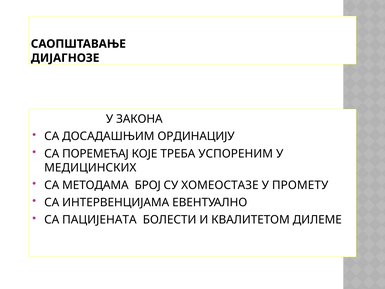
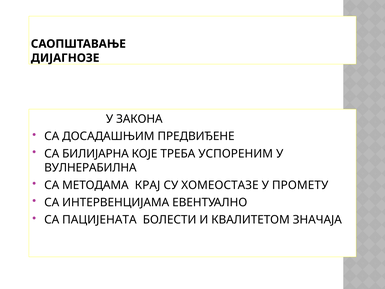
ОРДИНАЦИЈУ: ОРДИНАЦИЈУ -> ПРЕДВИЂЕНЕ
ПОРЕМЕЋАЈ: ПОРЕМЕЋАЈ -> БИЛИЈАРНА
МЕДИЦИНСКИХ: МЕДИЦИНСКИХ -> ВУЛНЕРАБИЛНА
БРОЈ: БРОЈ -> КРАЈ
ДИЛЕМЕ: ДИЛЕМЕ -> ЗНАЧАЈА
